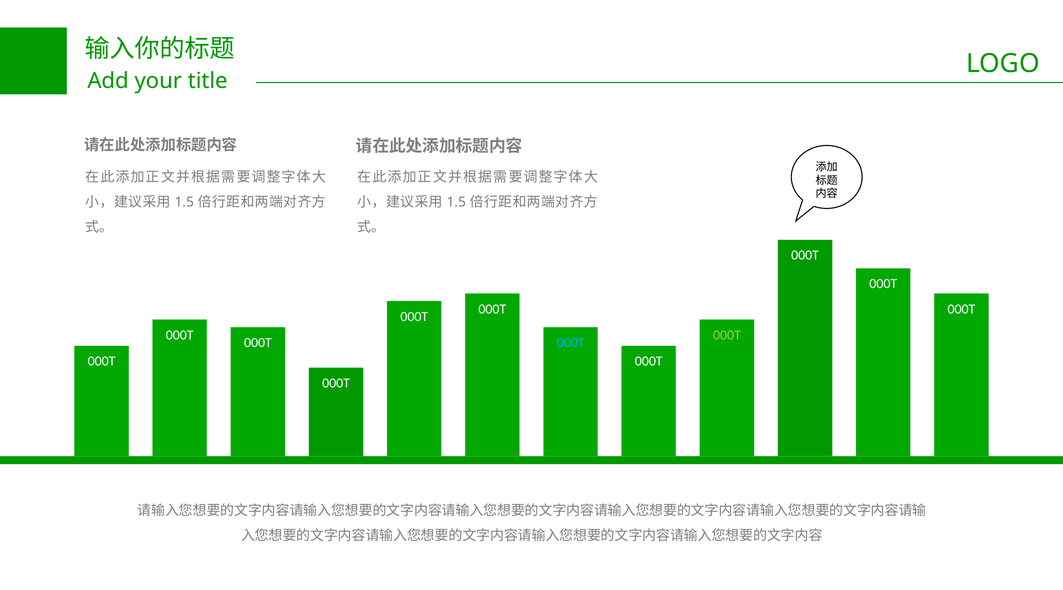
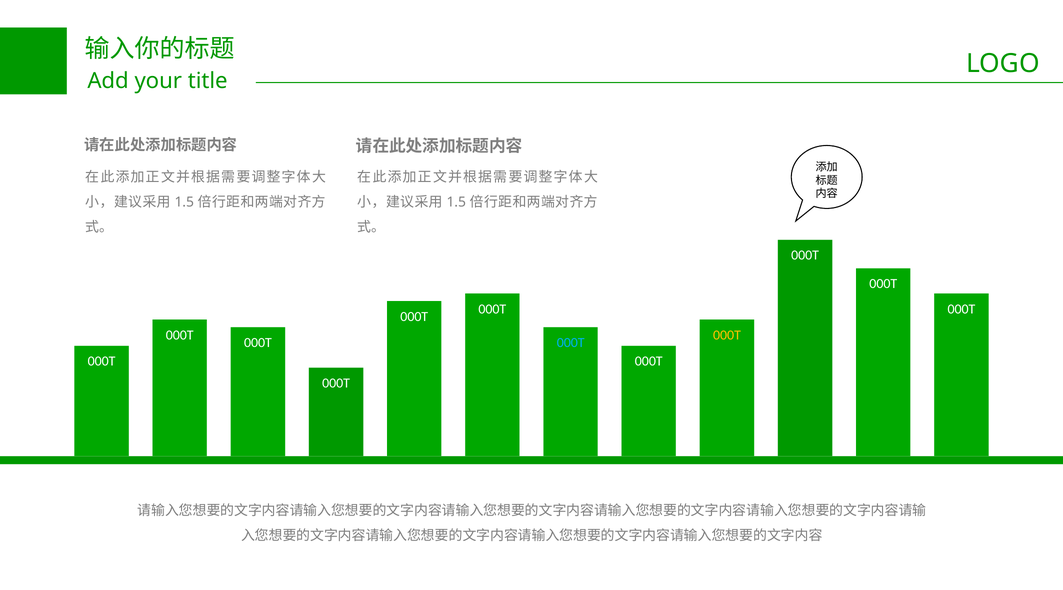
000T at (727, 335) colour: light green -> yellow
